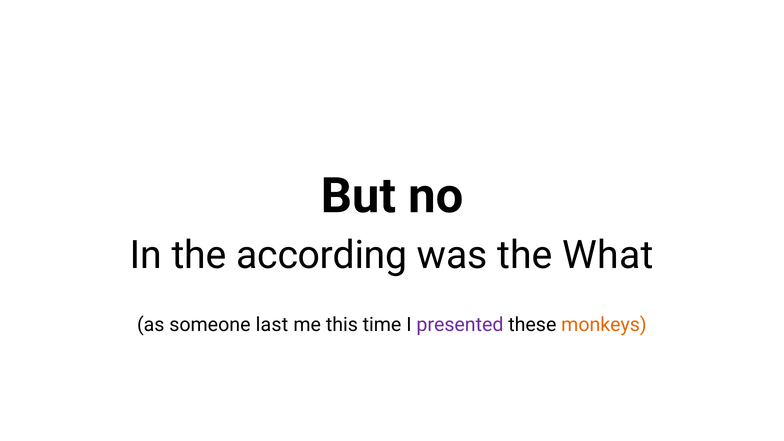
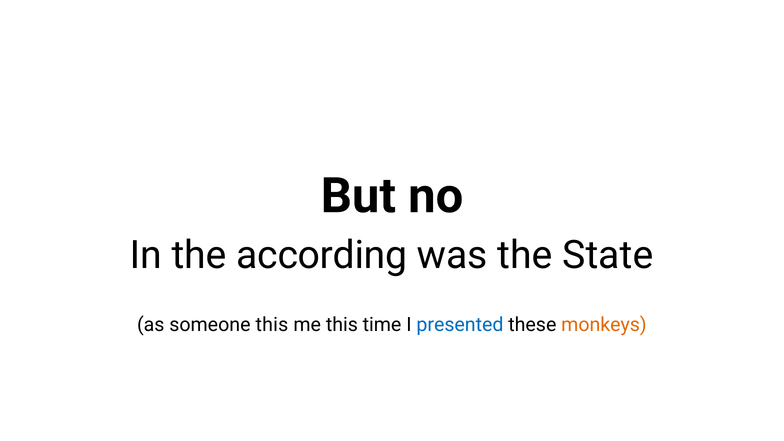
What: What -> State
someone last: last -> this
presented colour: purple -> blue
